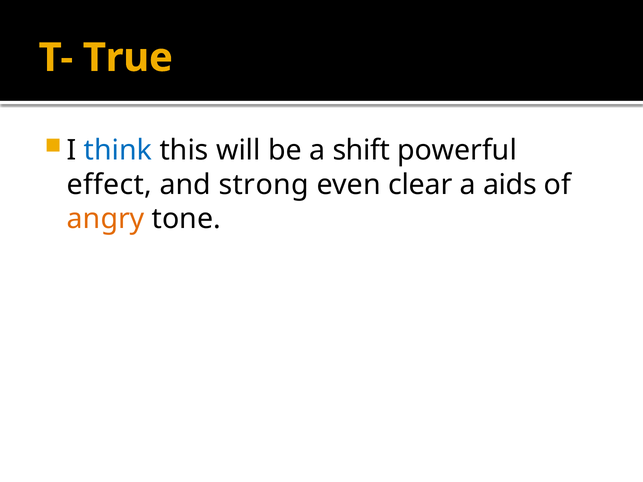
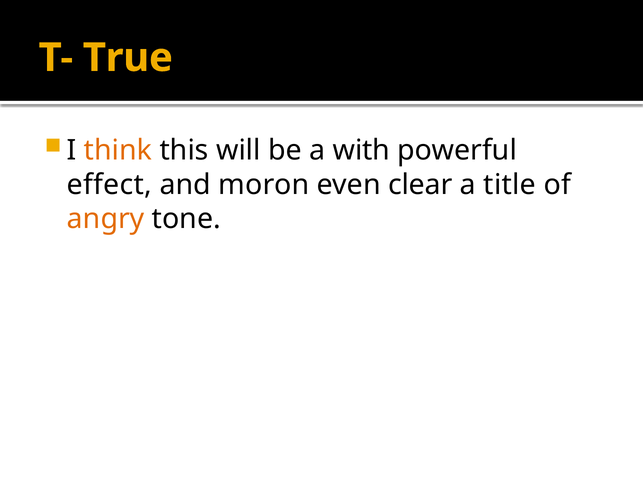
think colour: blue -> orange
shift: shift -> with
strong: strong -> moron
aids: aids -> title
